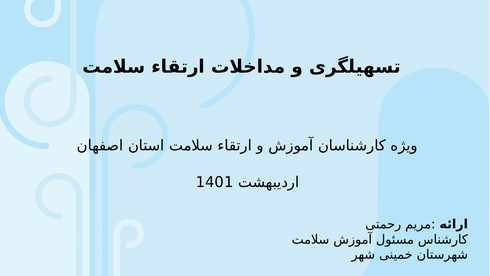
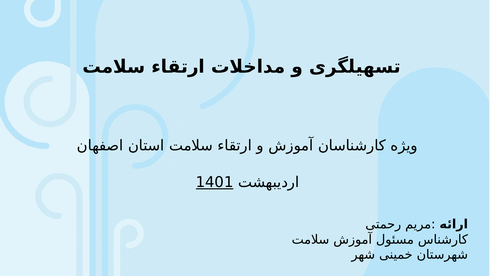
1401 underline: none -> present
